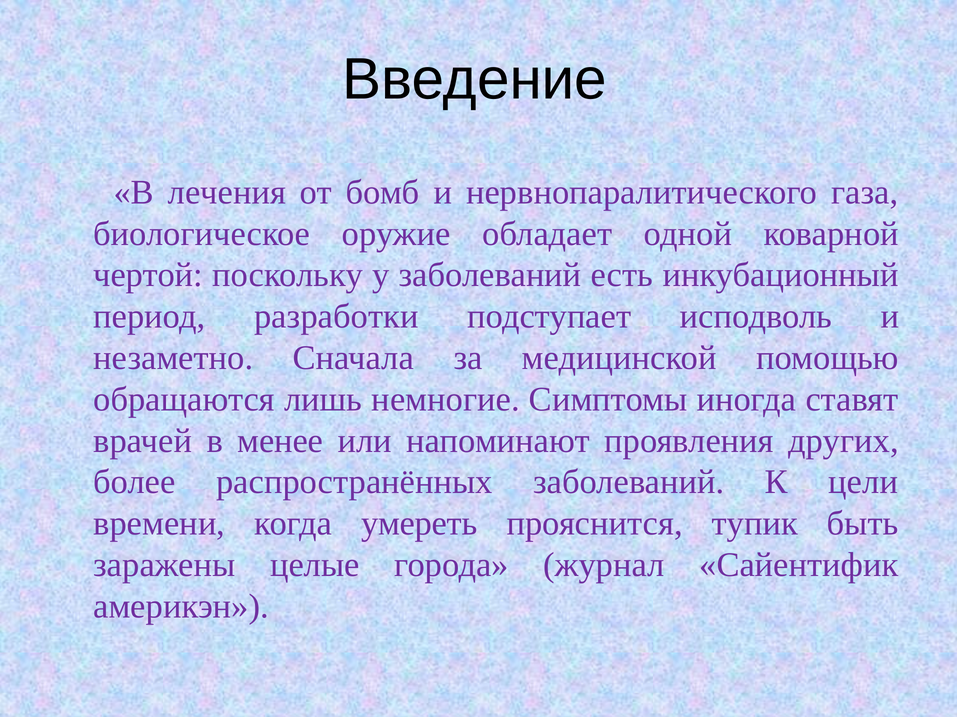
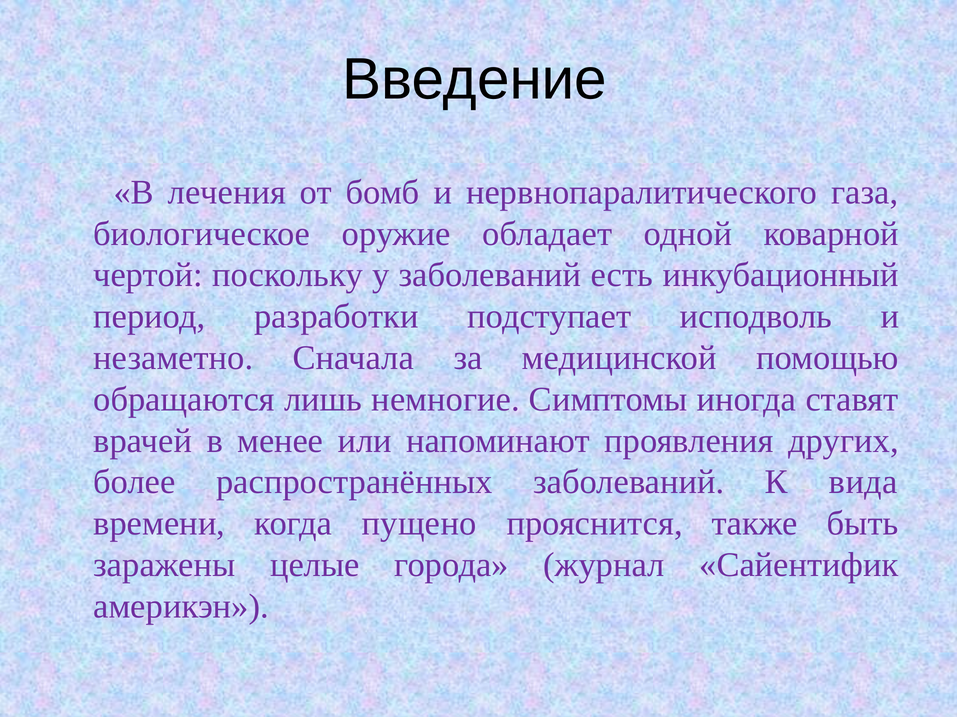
цели: цели -> вида
умереть: умереть -> пущено
тупик: тупик -> также
